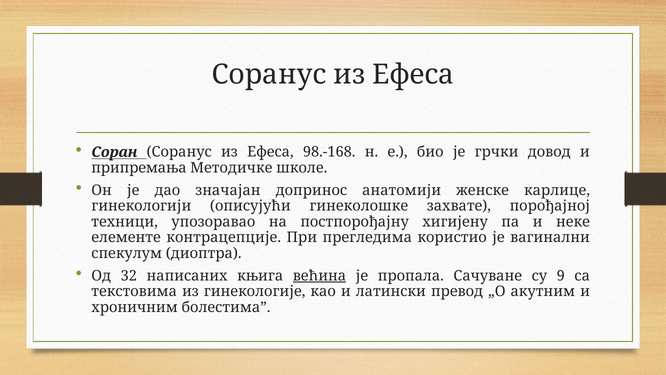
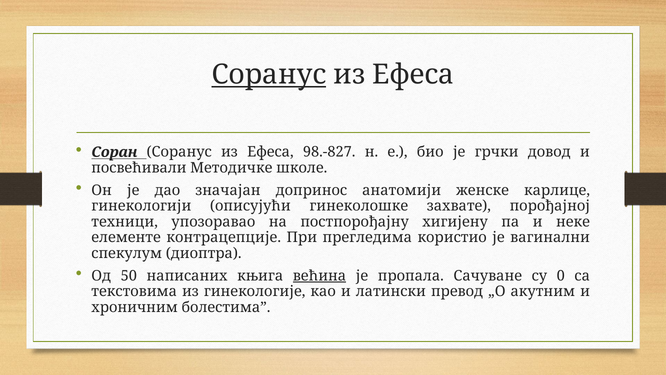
Соранус at (269, 75) underline: none -> present
98.-168: 98.-168 -> 98.-827
припремања: припремања -> посвећивали
32: 32 -> 50
9: 9 -> 0
